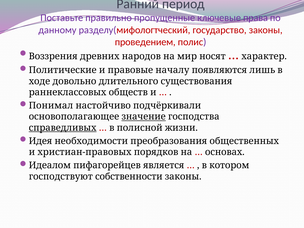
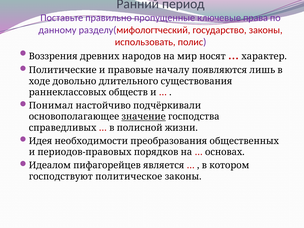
проведением: проведением -> использовать
справедливых underline: present -> none
христиан-правовых: христиан-правовых -> периодов-правовых
собственности: собственности -> политическое
